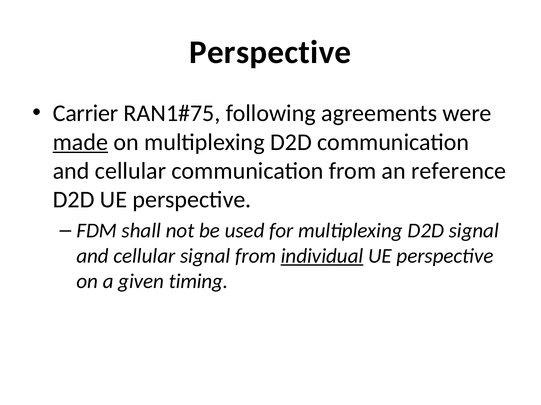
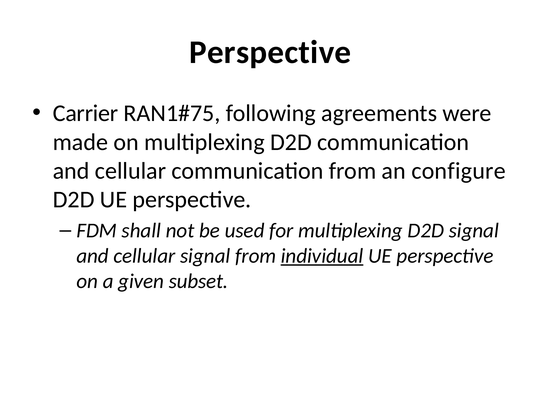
made underline: present -> none
reference: reference -> configure
timing: timing -> subset
